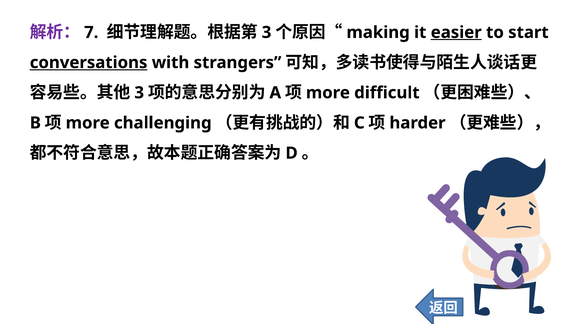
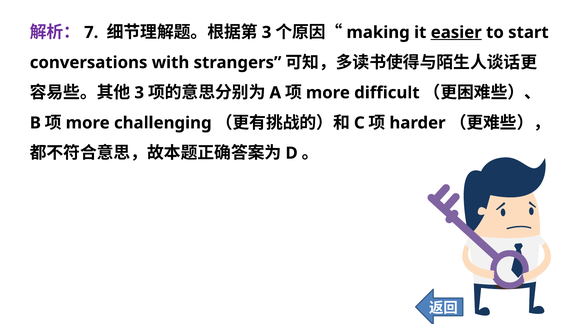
conversations underline: present -> none
